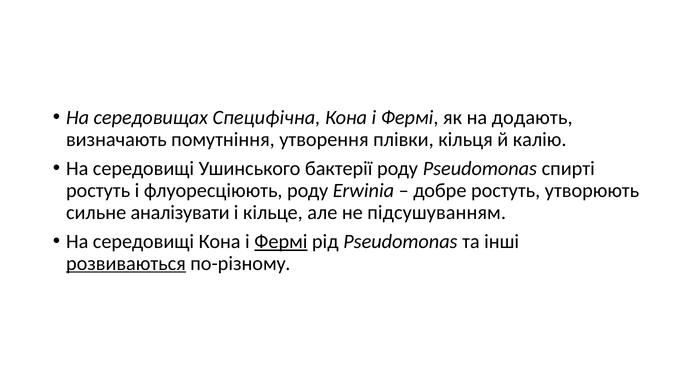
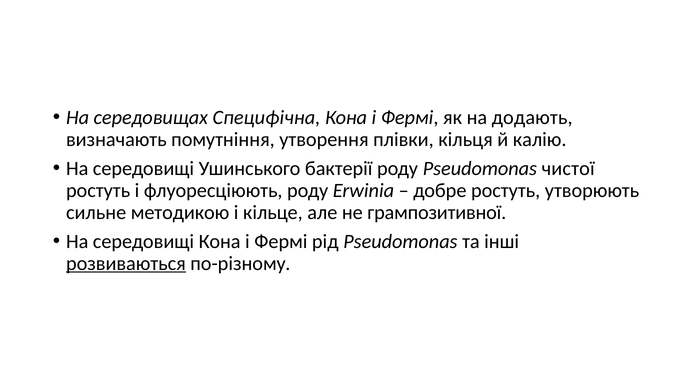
спирті: спирті -> чистої
аналізувати: аналізувати -> методикою
підсушуванням: підсушуванням -> грампозитивної
Фермі at (281, 241) underline: present -> none
